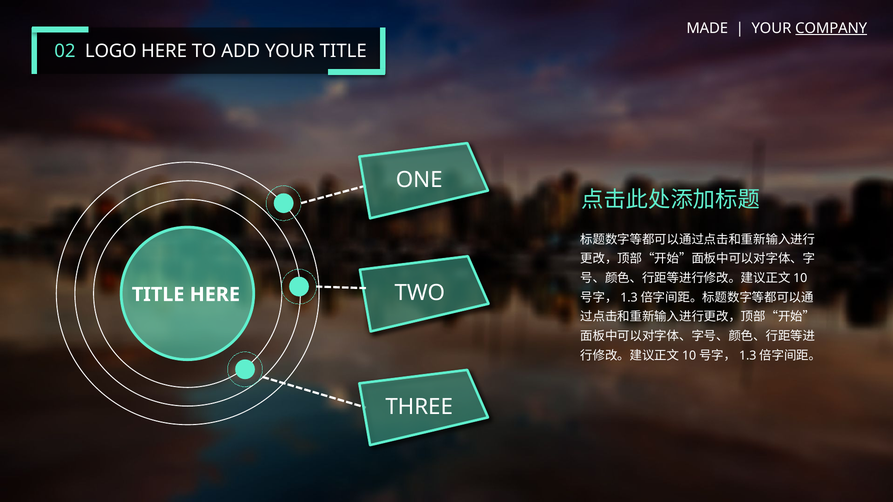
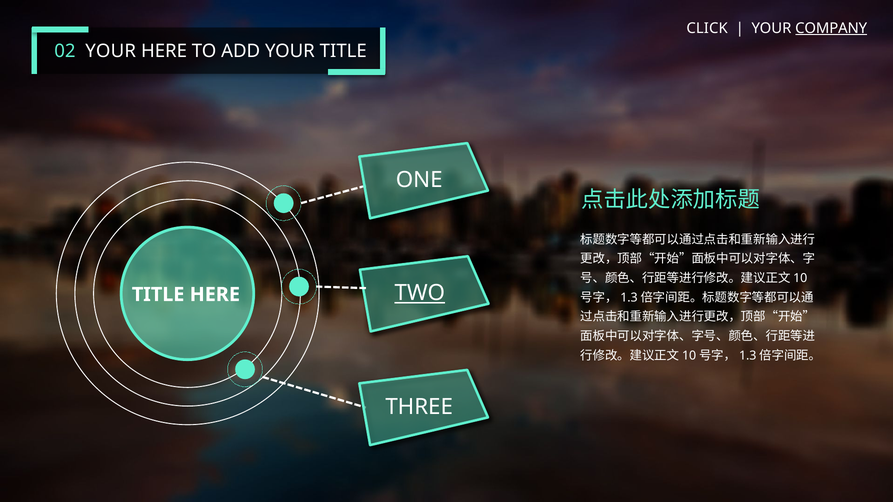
MADE: MADE -> CLICK
02 LOGO: LOGO -> YOUR
TWO underline: none -> present
